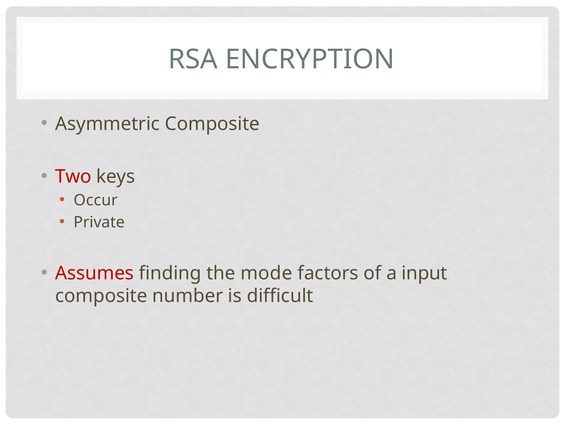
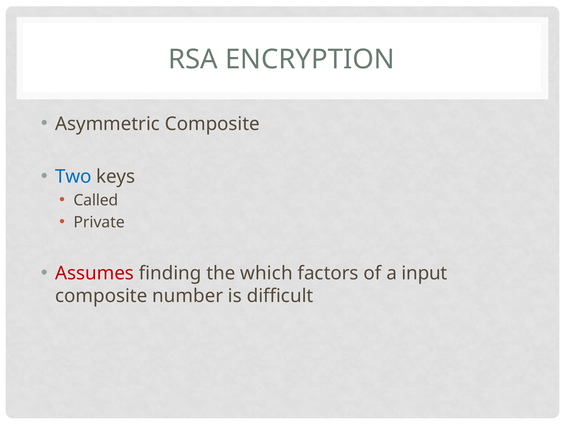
Two colour: red -> blue
Occur: Occur -> Called
mode: mode -> which
